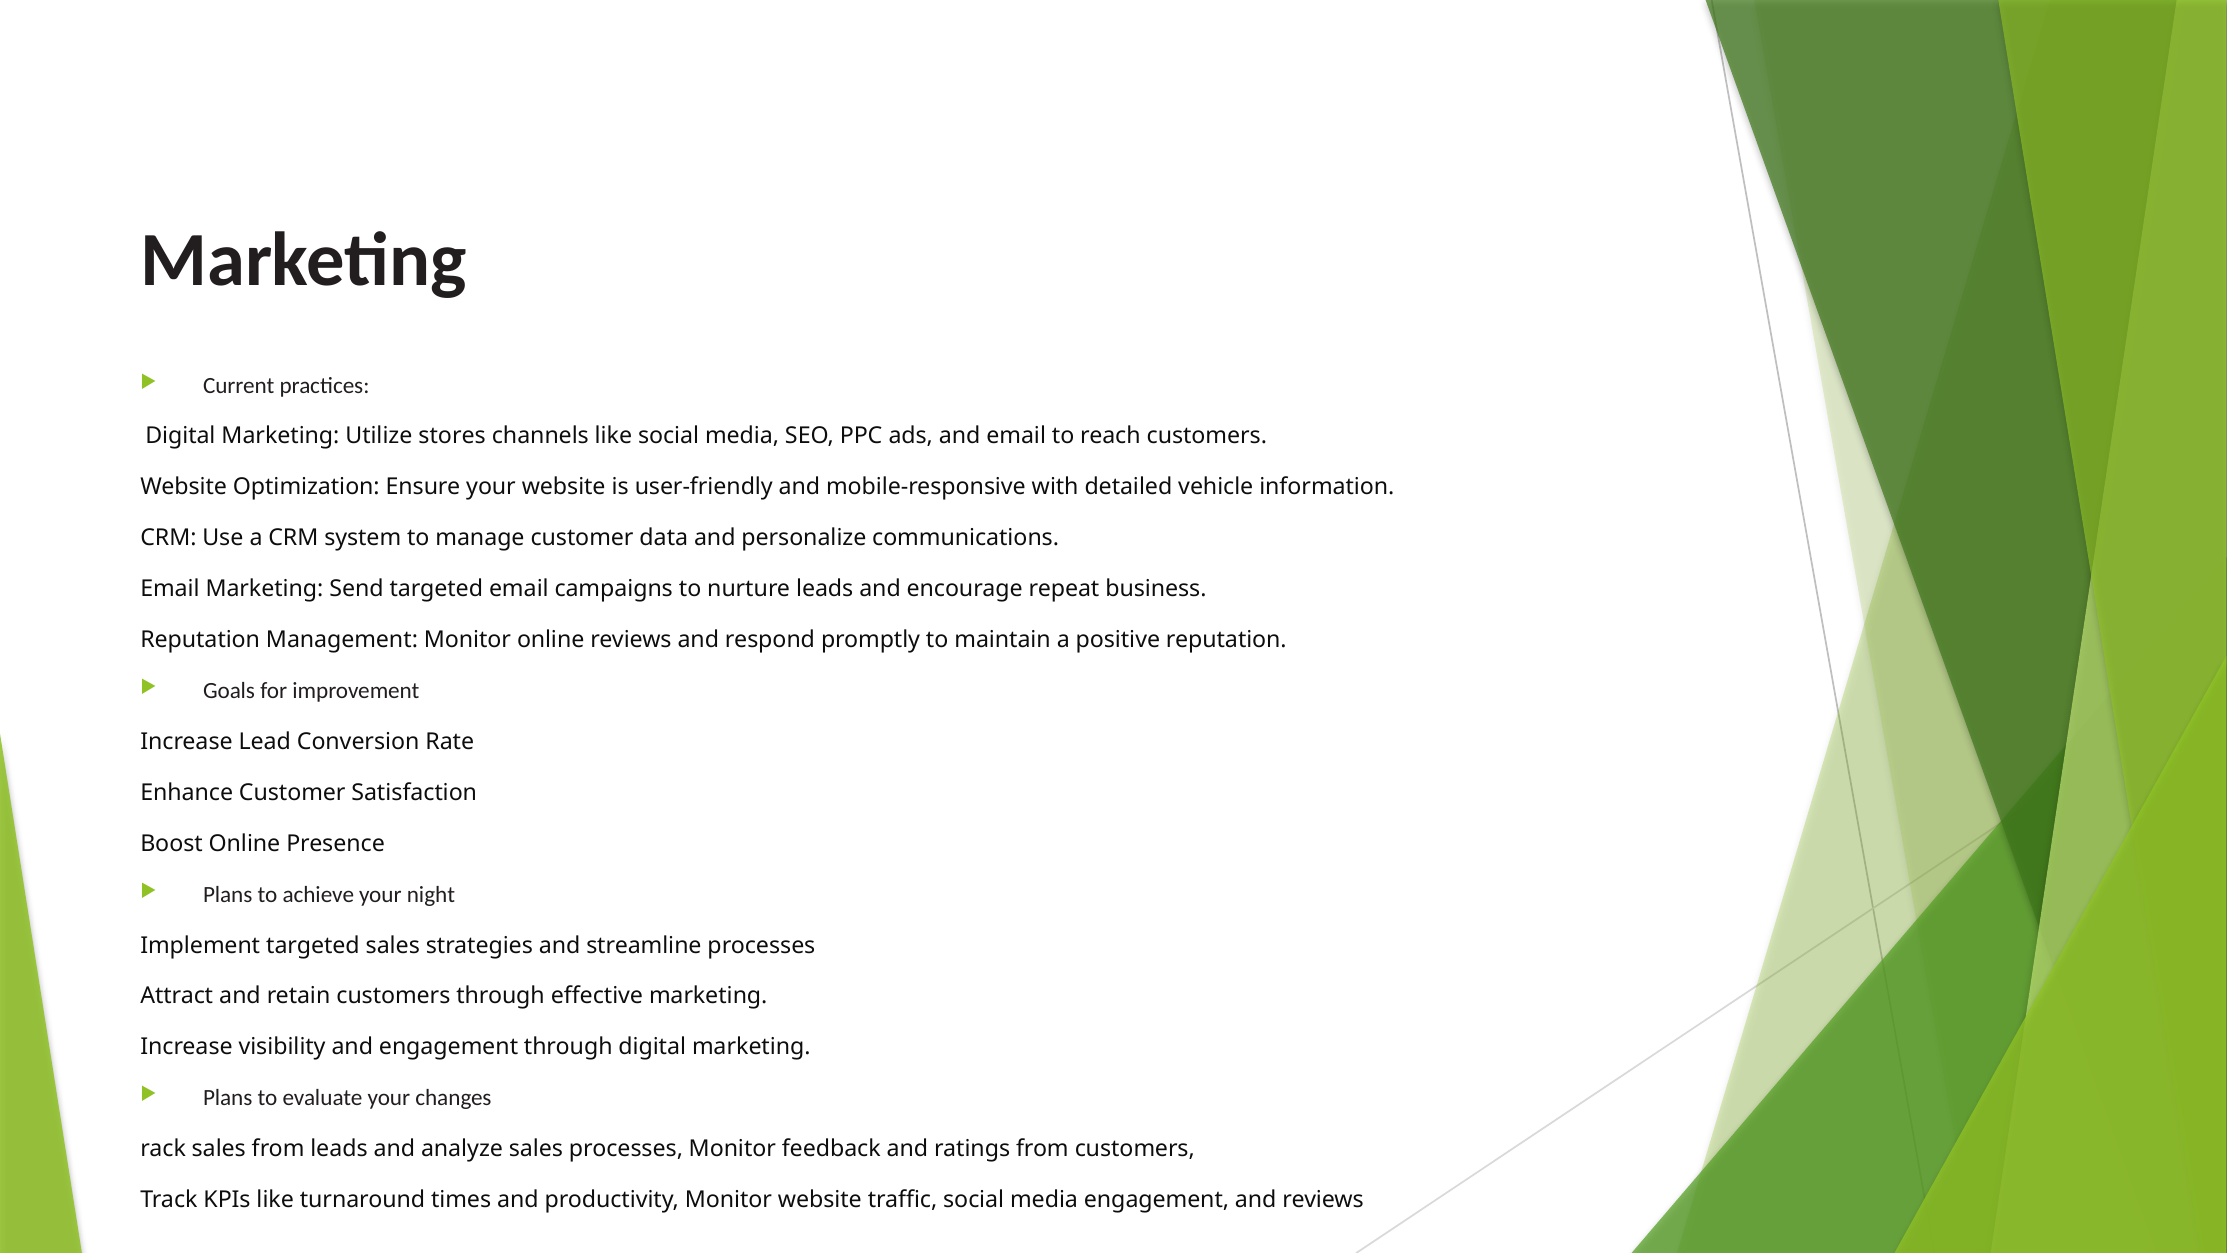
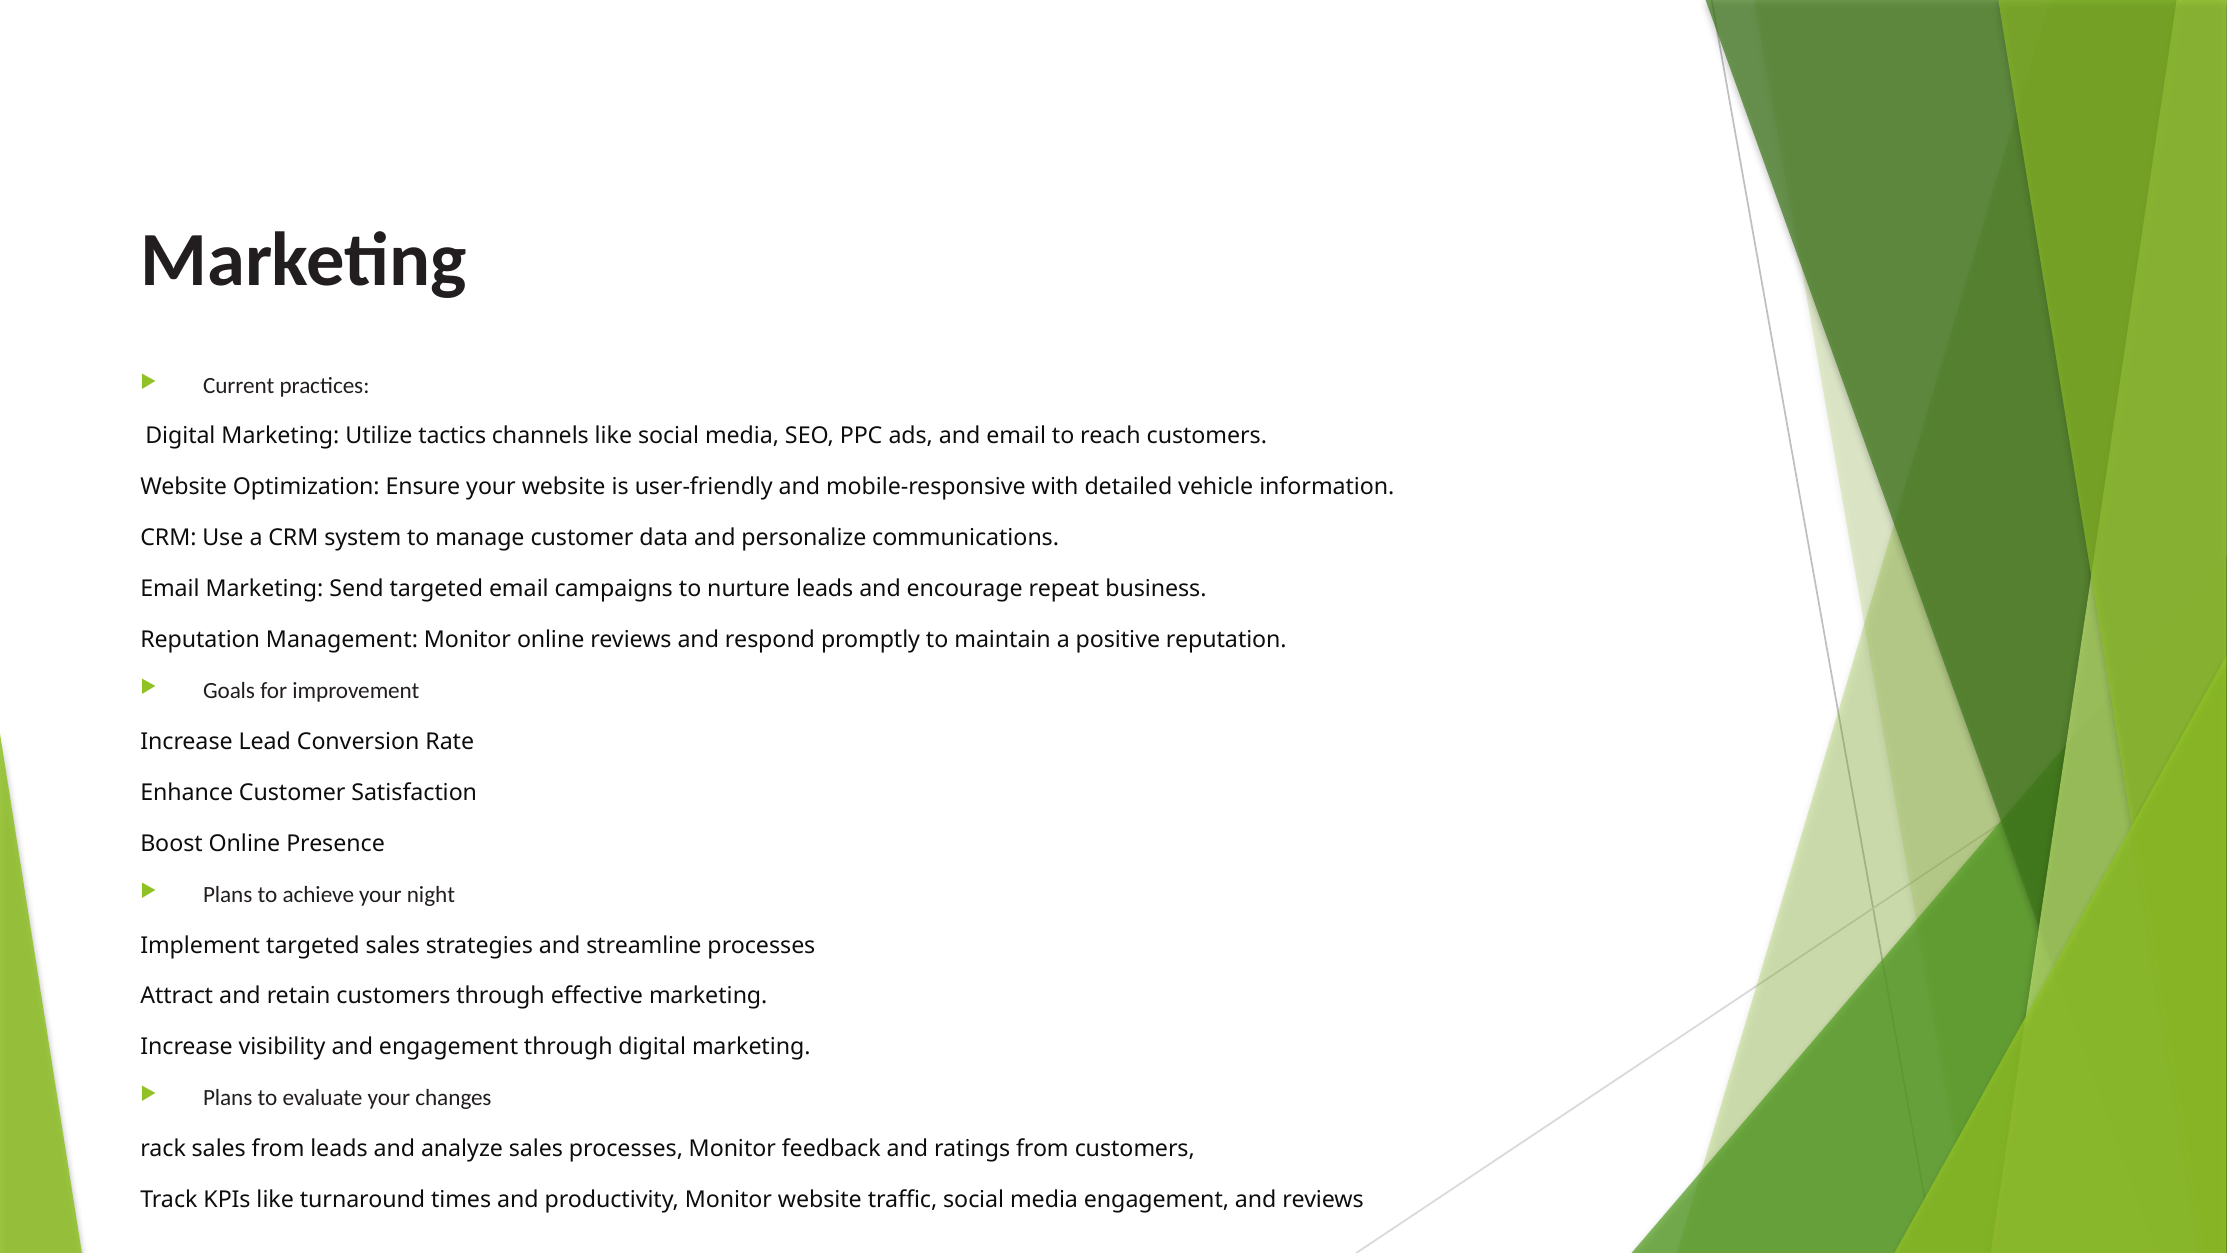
stores: stores -> tactics
